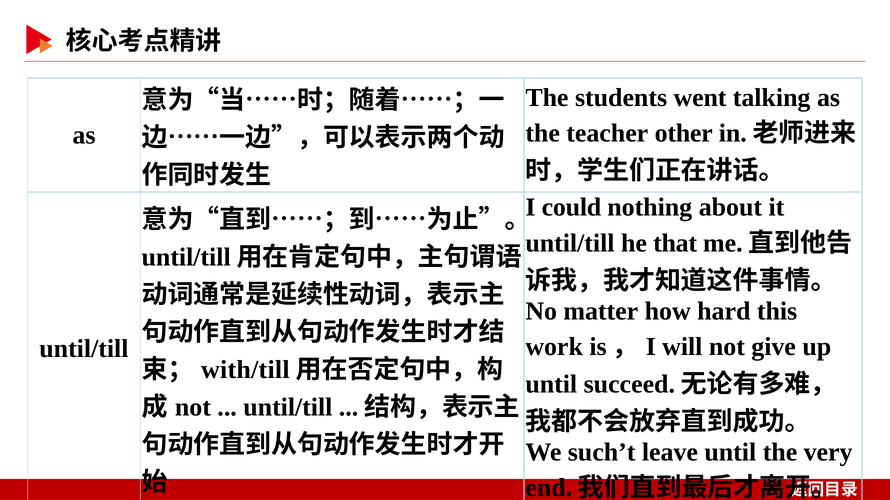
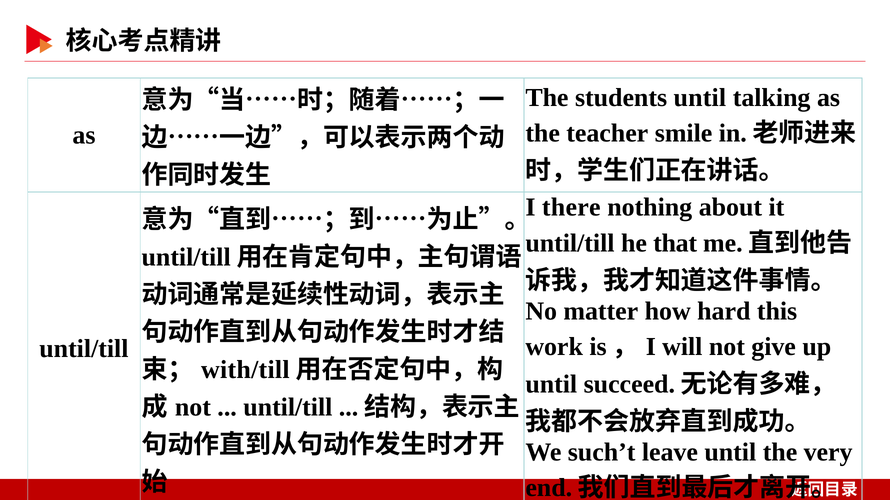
students went: went -> until
other: other -> smile
could: could -> there
